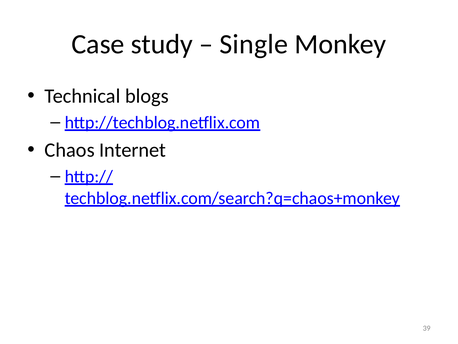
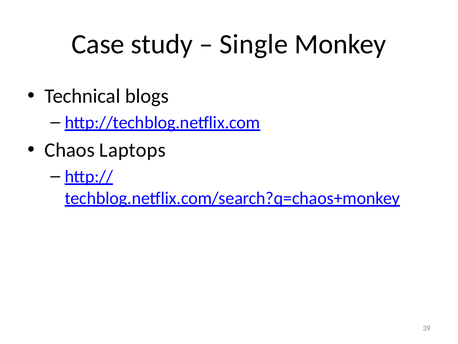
Internet: Internet -> Laptops
